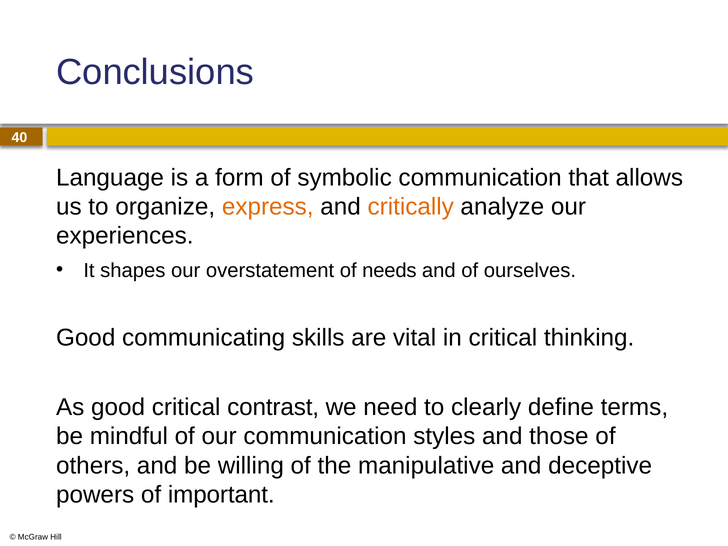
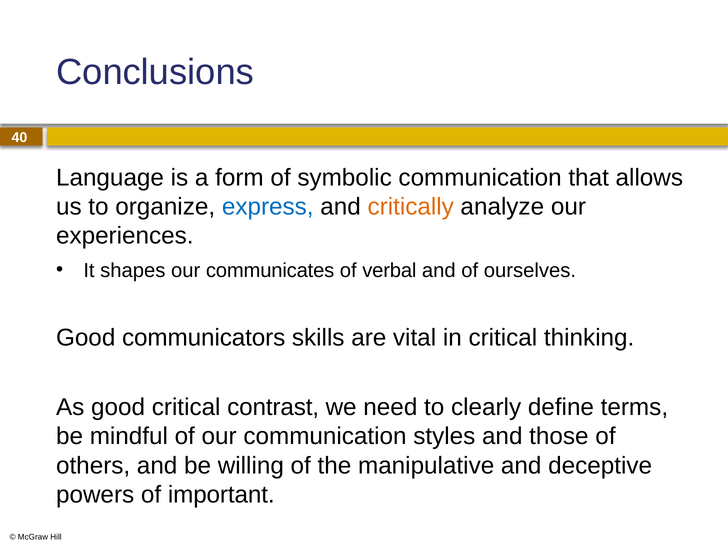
express colour: orange -> blue
overstatement: overstatement -> communicates
needs: needs -> verbal
communicating: communicating -> communicators
